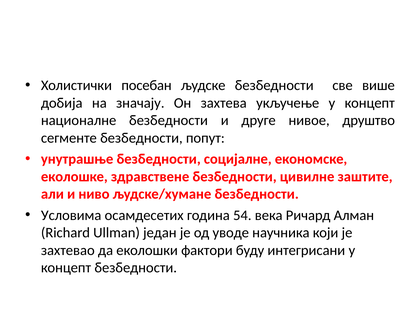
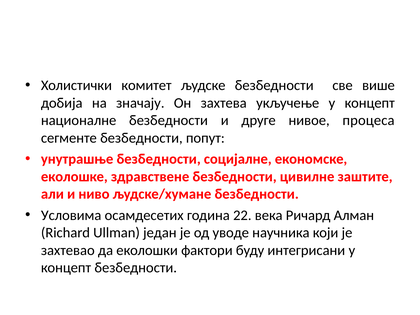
посебан: посебан -> комитет
друштво: друштво -> процеса
54: 54 -> 22
